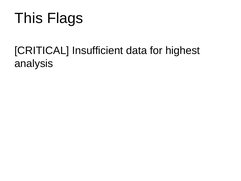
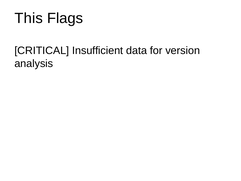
highest: highest -> version
